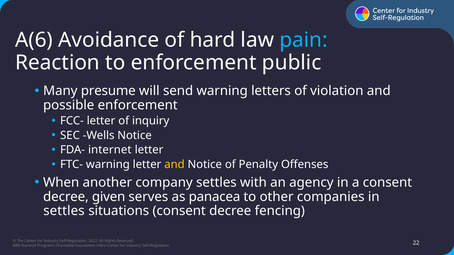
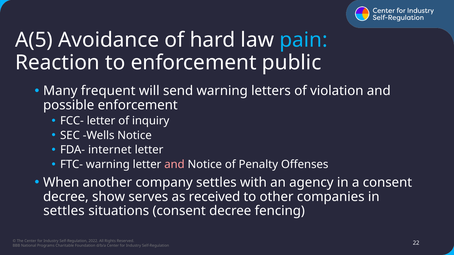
A(6: A(6 -> A(5
presume: presume -> frequent
and at (174, 165) colour: yellow -> pink
given: given -> show
panacea: panacea -> received
